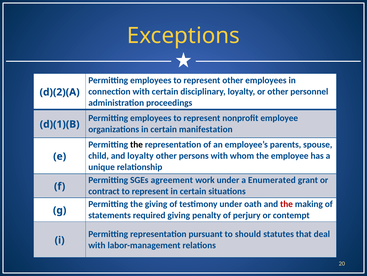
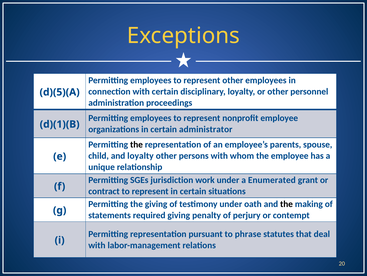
d)(2)(A: d)(2)(A -> d)(5)(A
manifestation: manifestation -> administrator
agreement: agreement -> jurisdiction
the at (286, 204) colour: red -> black
should: should -> phrase
